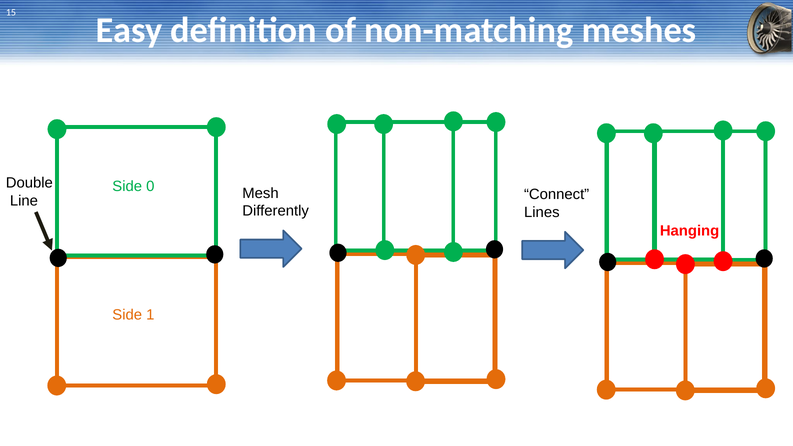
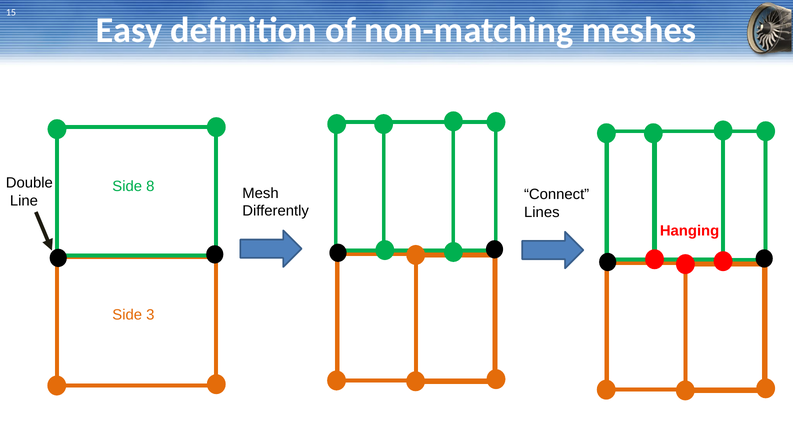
0: 0 -> 8
1: 1 -> 3
